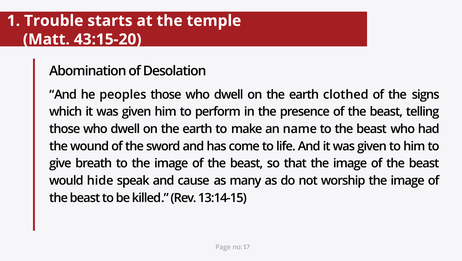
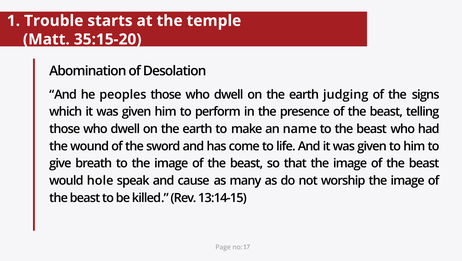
43:15-20: 43:15-20 -> 35:15-20
clothed: clothed -> judging
hide: hide -> hole
